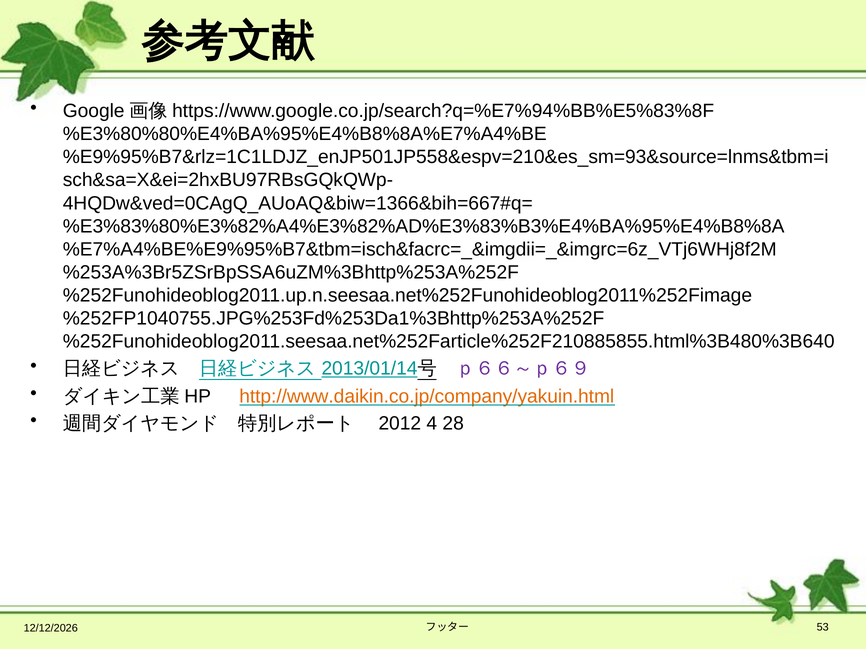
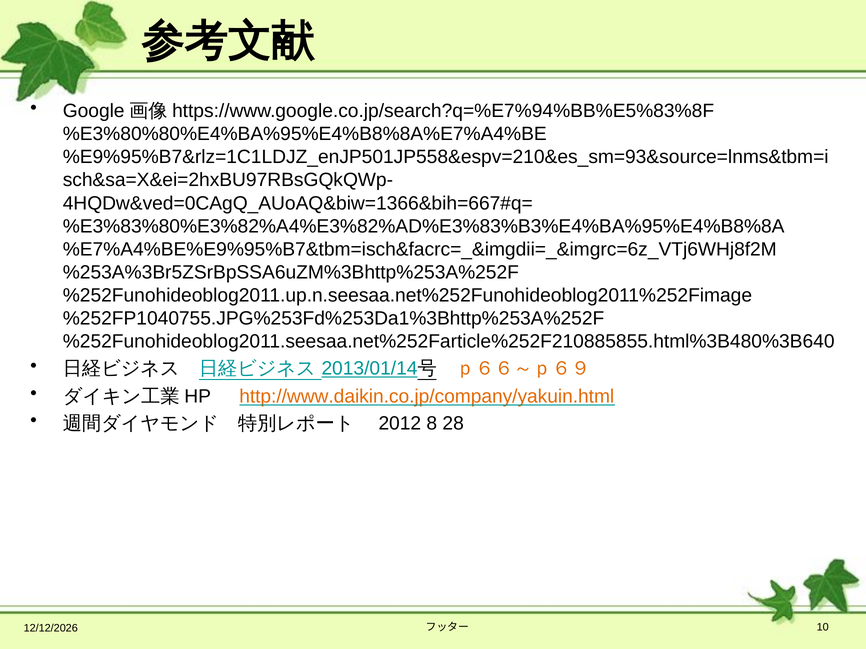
ｐ６６～ｐ６９ colour: purple -> orange
4: 4 -> 8
53: 53 -> 10
